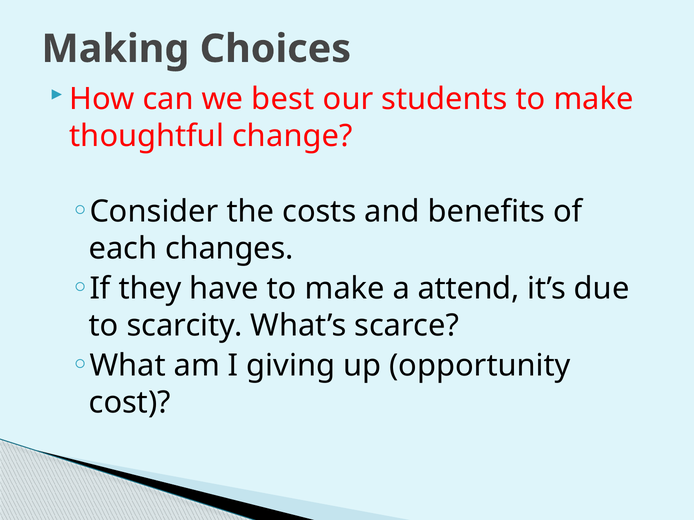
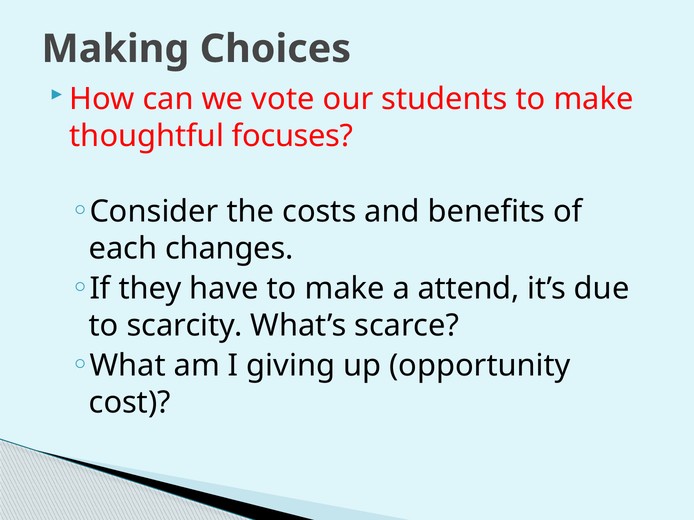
best: best -> vote
change: change -> focuses
